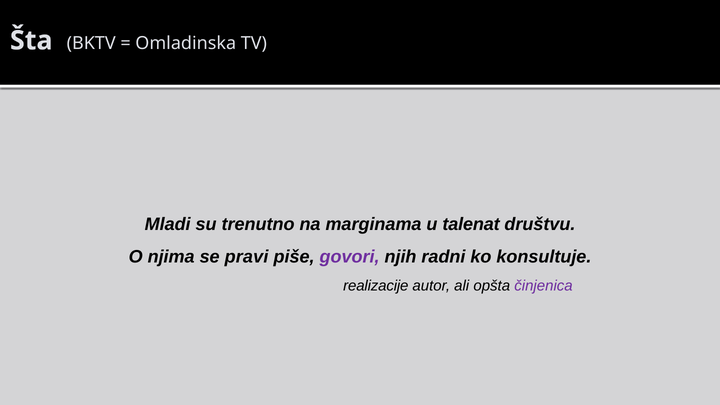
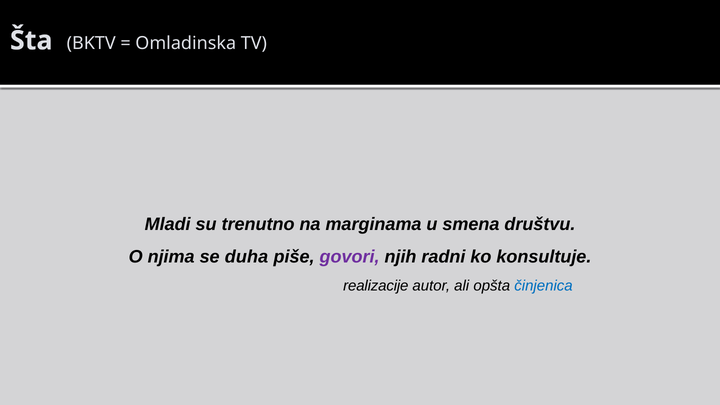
talenat: talenat -> smena
pravi: pravi -> duha
činjenica colour: purple -> blue
